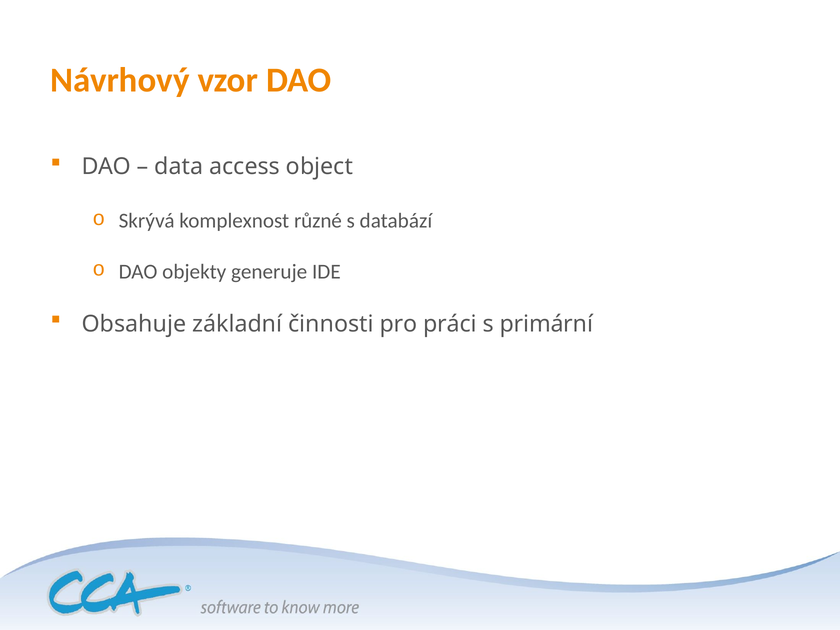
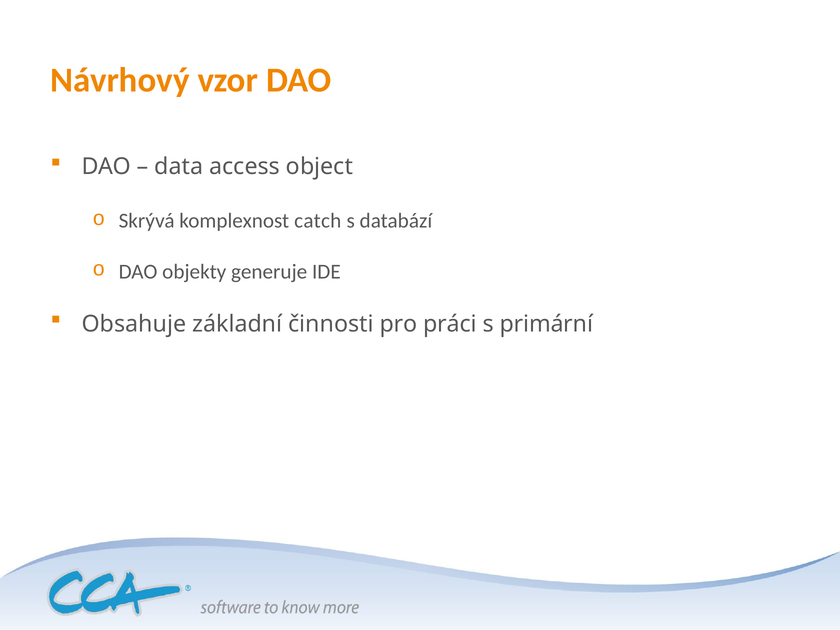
různé: různé -> catch
